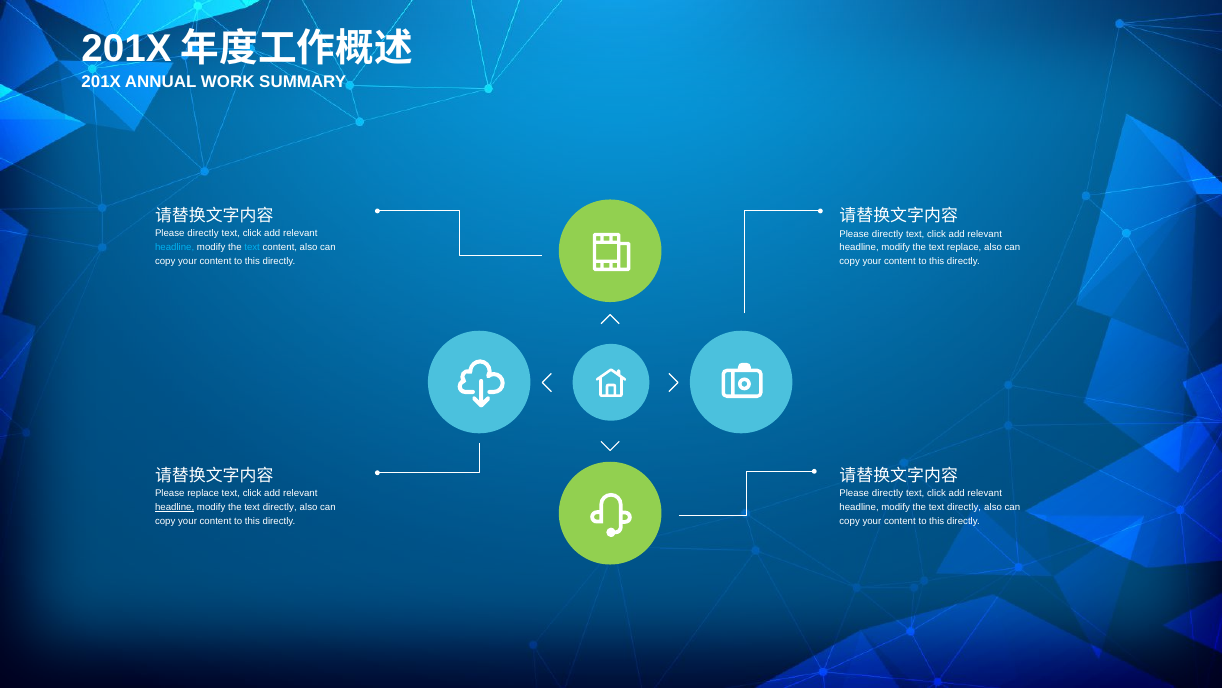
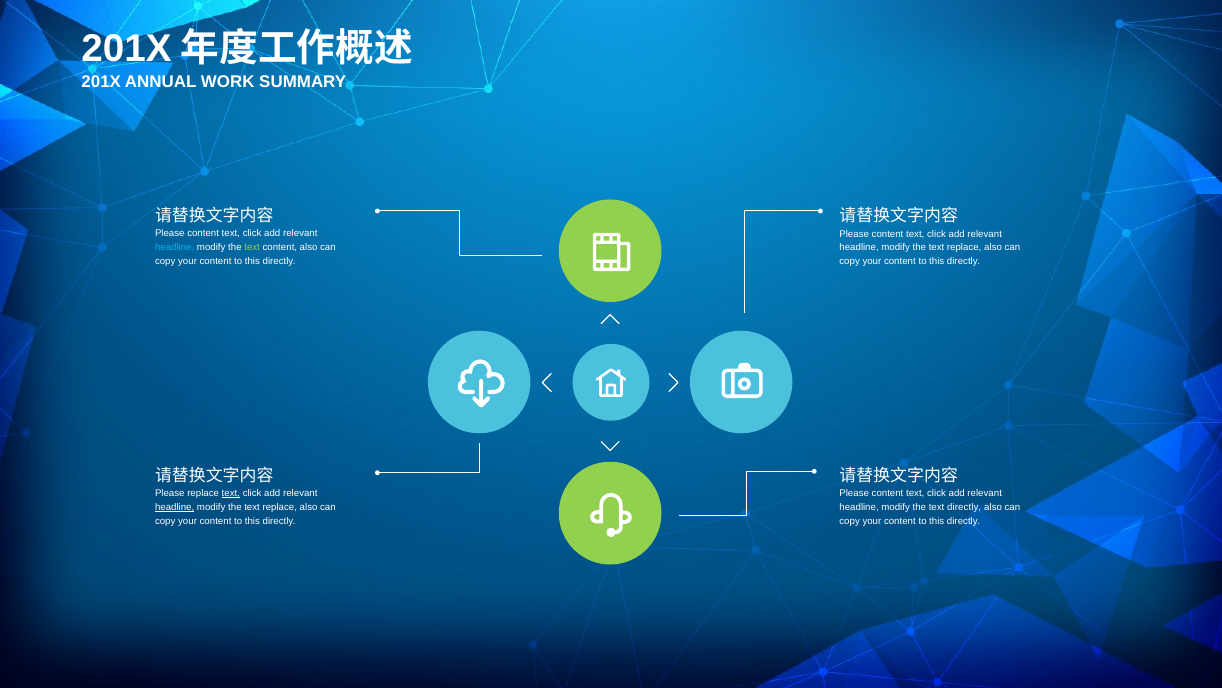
directly at (203, 233): directly -> content
directly at (887, 234): directly -> content
text at (252, 247) colour: light blue -> light green
text at (231, 493) underline: none -> present
directly at (887, 493): directly -> content
directly at (280, 507): directly -> replace
